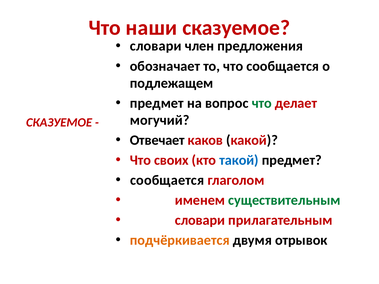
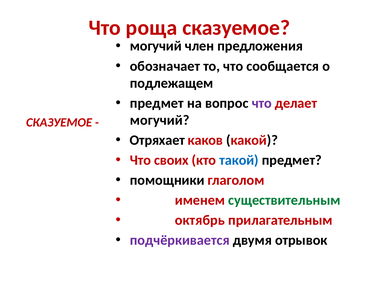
наши: наши -> роща
словари at (156, 46): словари -> могучий
что at (262, 103) colour: green -> purple
Отвечает: Отвечает -> Отряхает
сообщается at (167, 180): сообщается -> помощники
словари at (200, 220): словари -> октябрь
подчёркивается colour: orange -> purple
